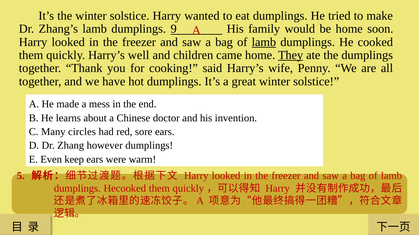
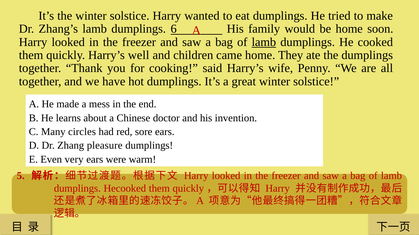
9: 9 -> 6
They underline: present -> none
however: however -> pleasure
keep: keep -> very
